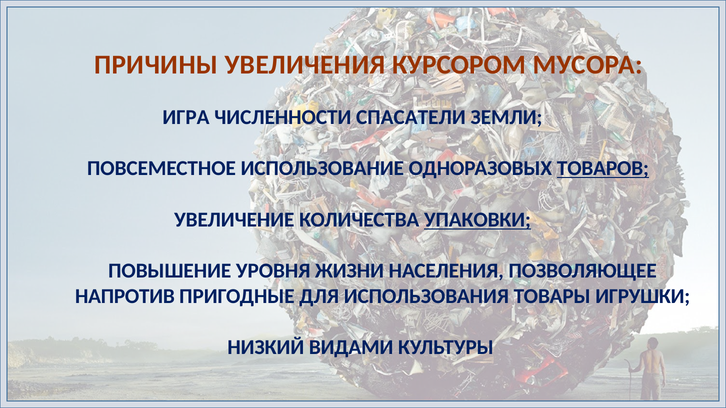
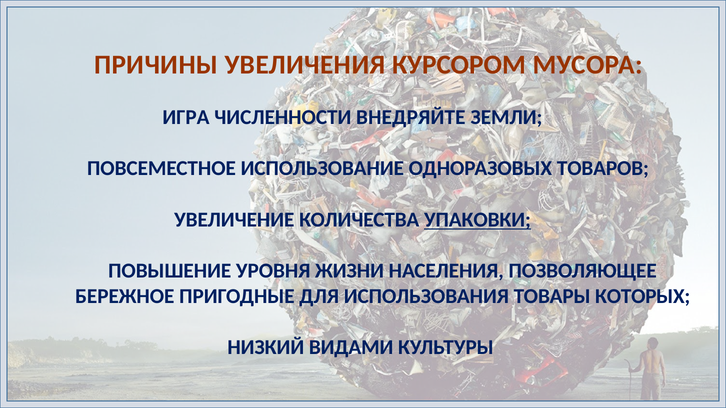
СПАСАТЕЛИ: СПАСАТЕЛИ -> ВНЕДРЯЙТЕ
ТОВАРОВ underline: present -> none
НАПРОТИВ: НАПРОТИВ -> БЕРЕЖНОЕ
ИГРУШКИ: ИГРУШКИ -> КОТОРЫХ
